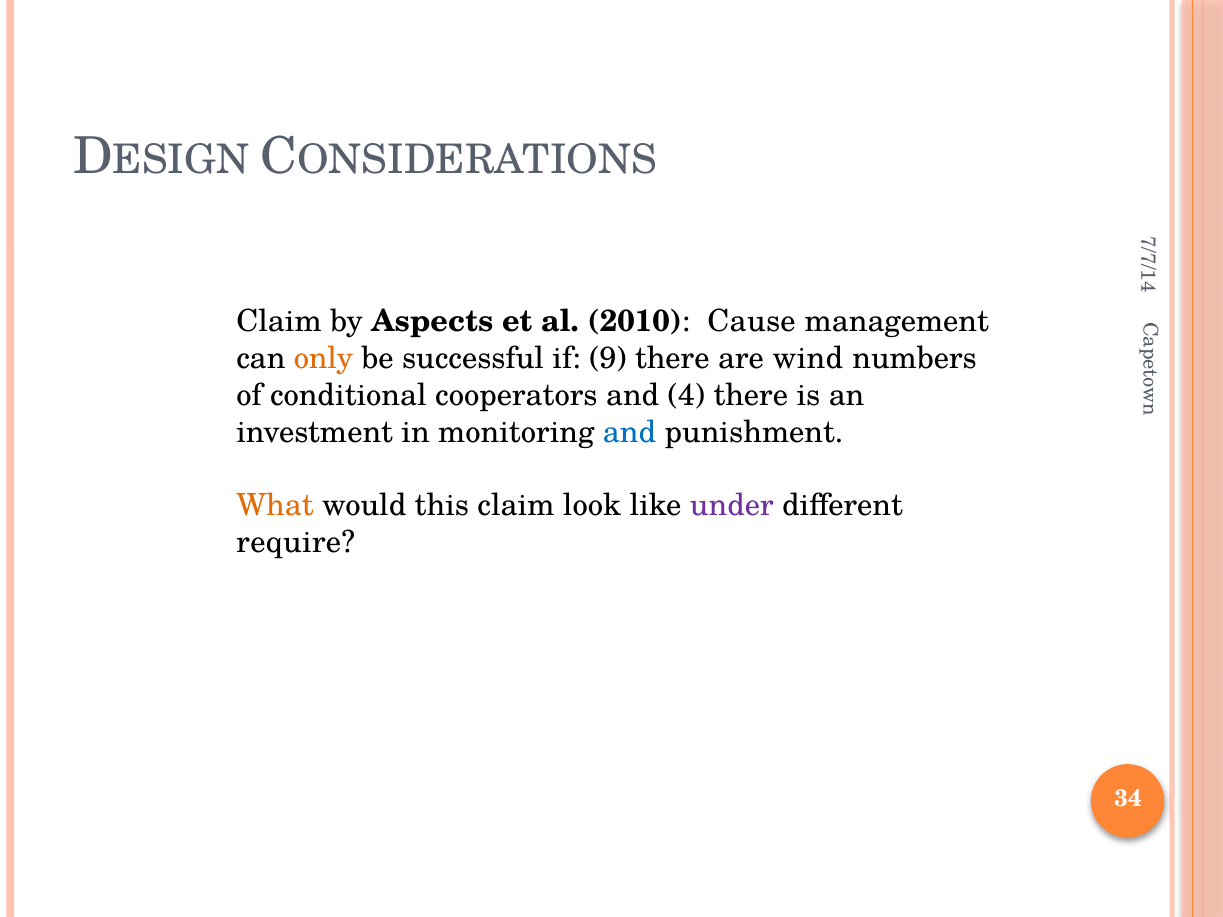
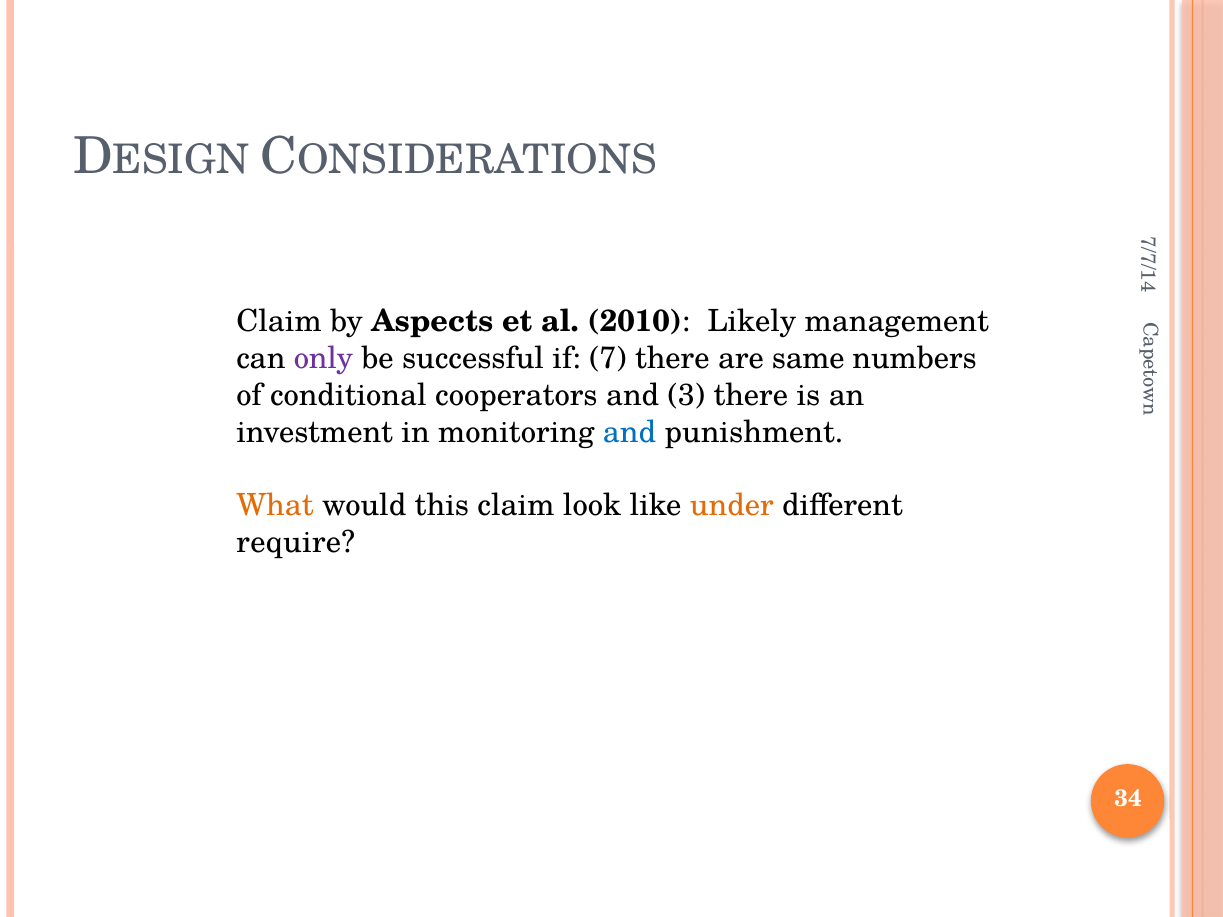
Cause: Cause -> Likely
only colour: orange -> purple
if 9: 9 -> 7
wind: wind -> same
and 4: 4 -> 3
under colour: purple -> orange
